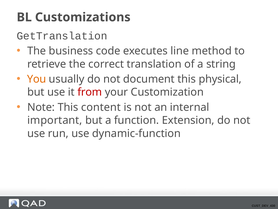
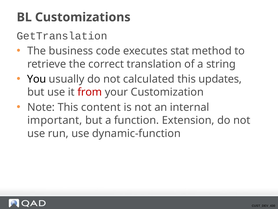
line: line -> stat
You colour: orange -> black
document: document -> calculated
physical: physical -> updates
